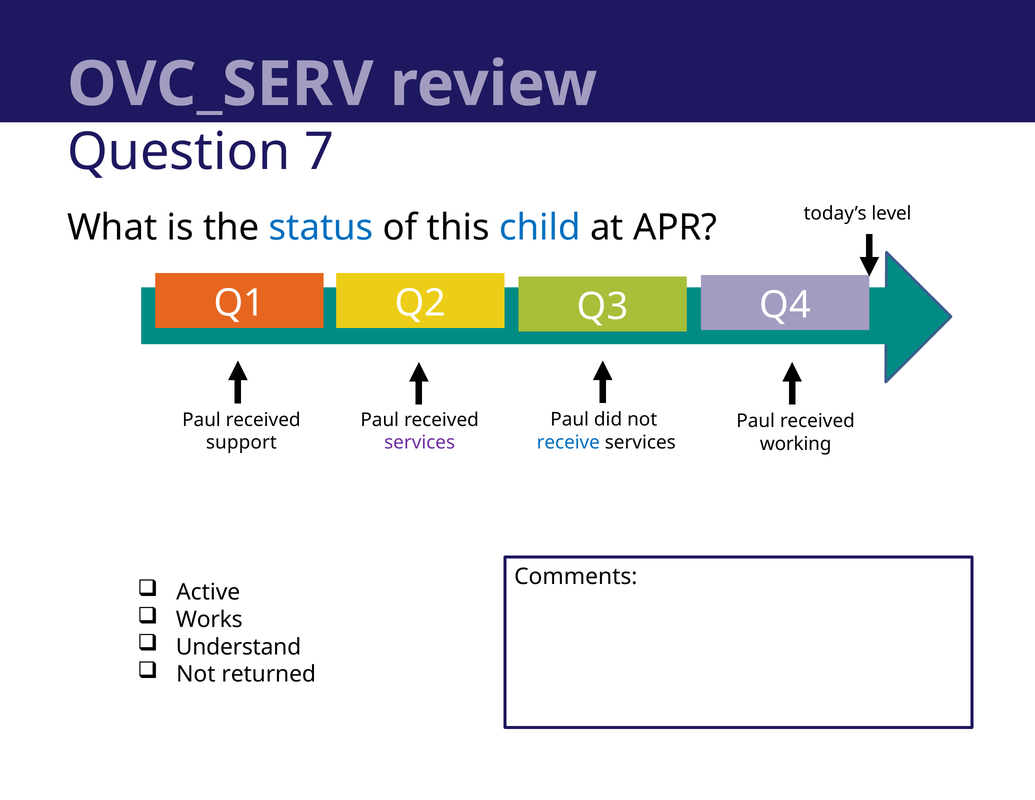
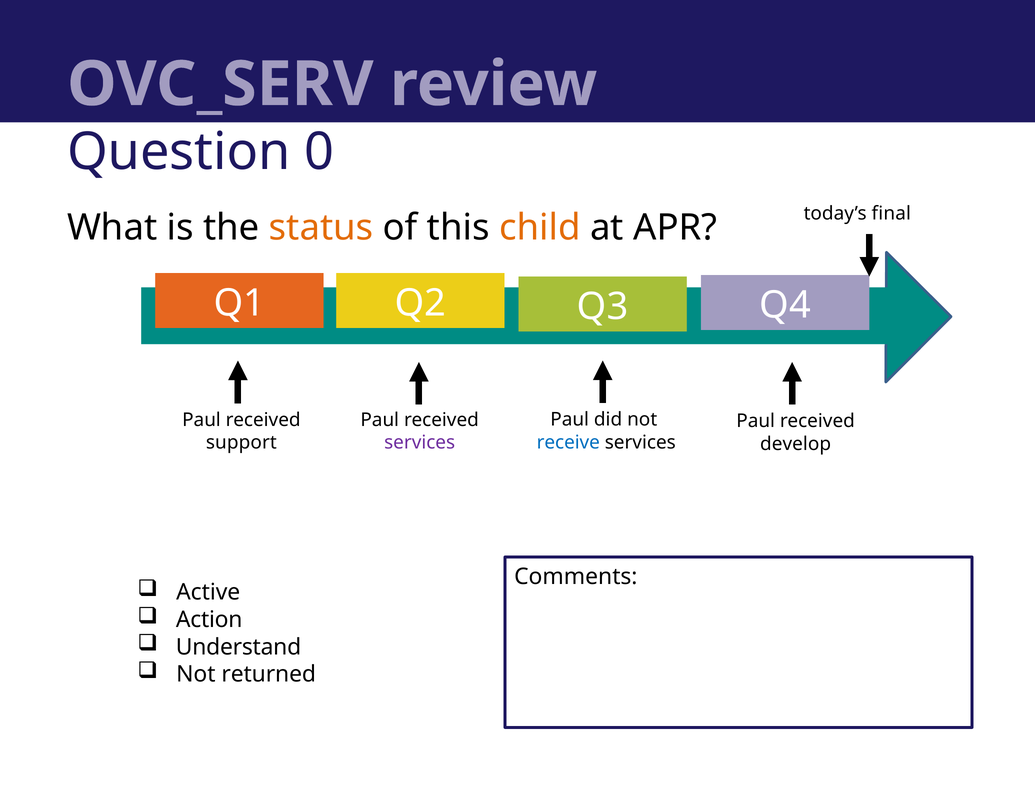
7: 7 -> 0
level: level -> final
status colour: blue -> orange
child colour: blue -> orange
working: working -> develop
Works: Works -> Action
